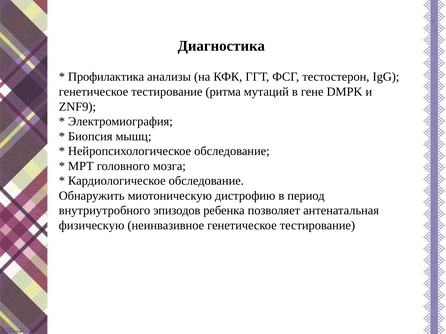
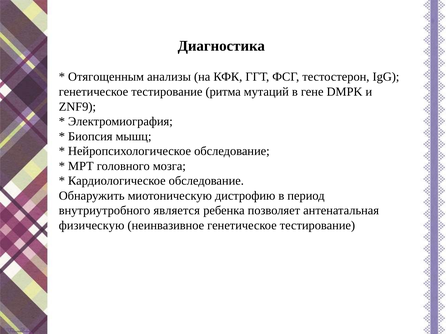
Профилактика: Профилактика -> Отягощенным
эпизодов: эпизодов -> является
